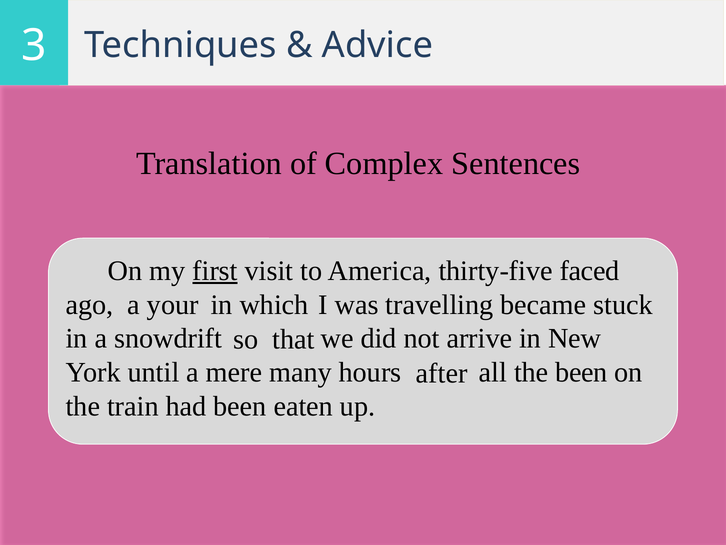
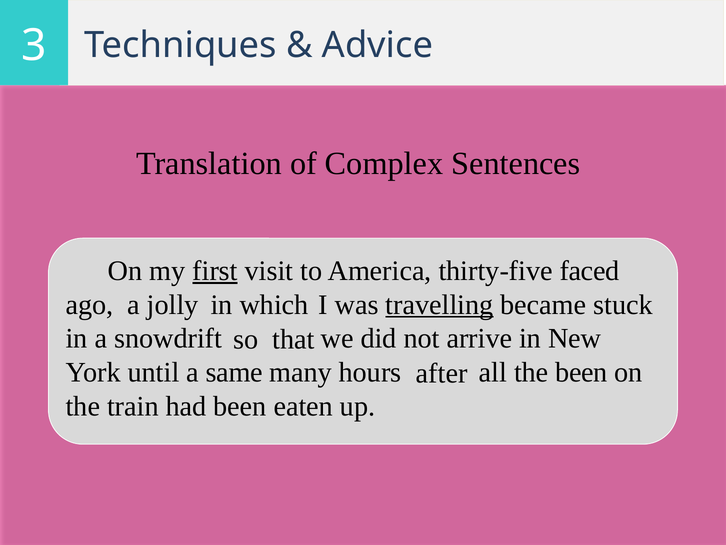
your: your -> jolly
travelling underline: none -> present
mere: mere -> same
